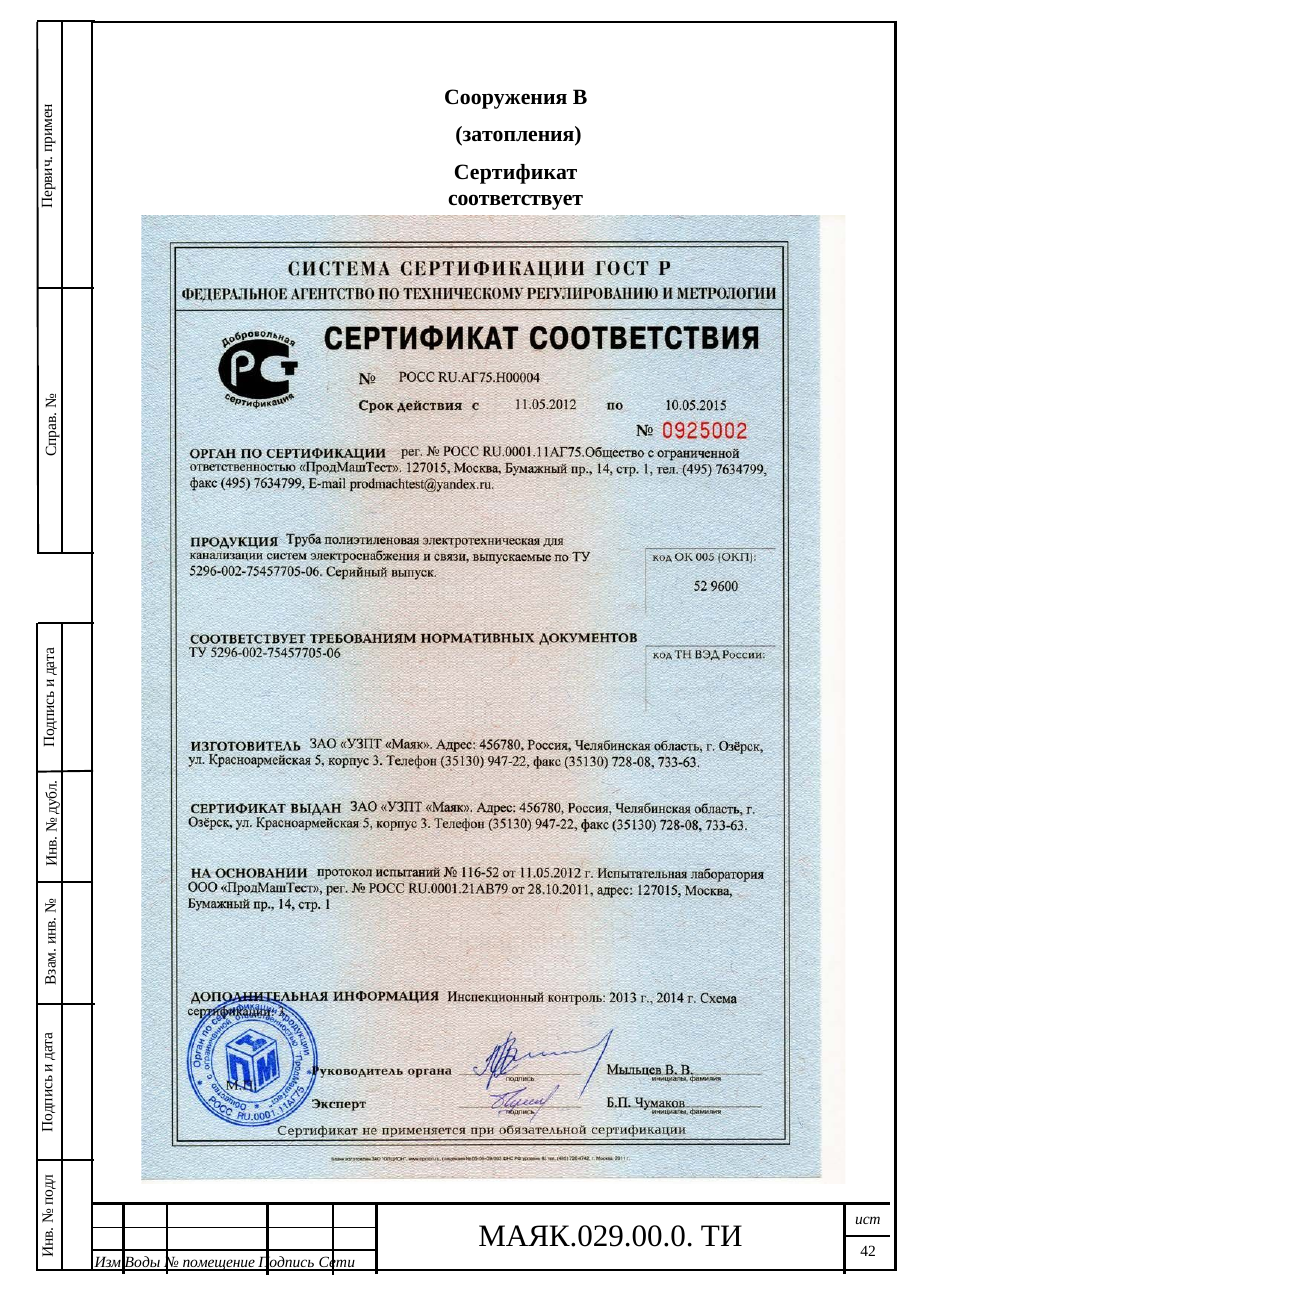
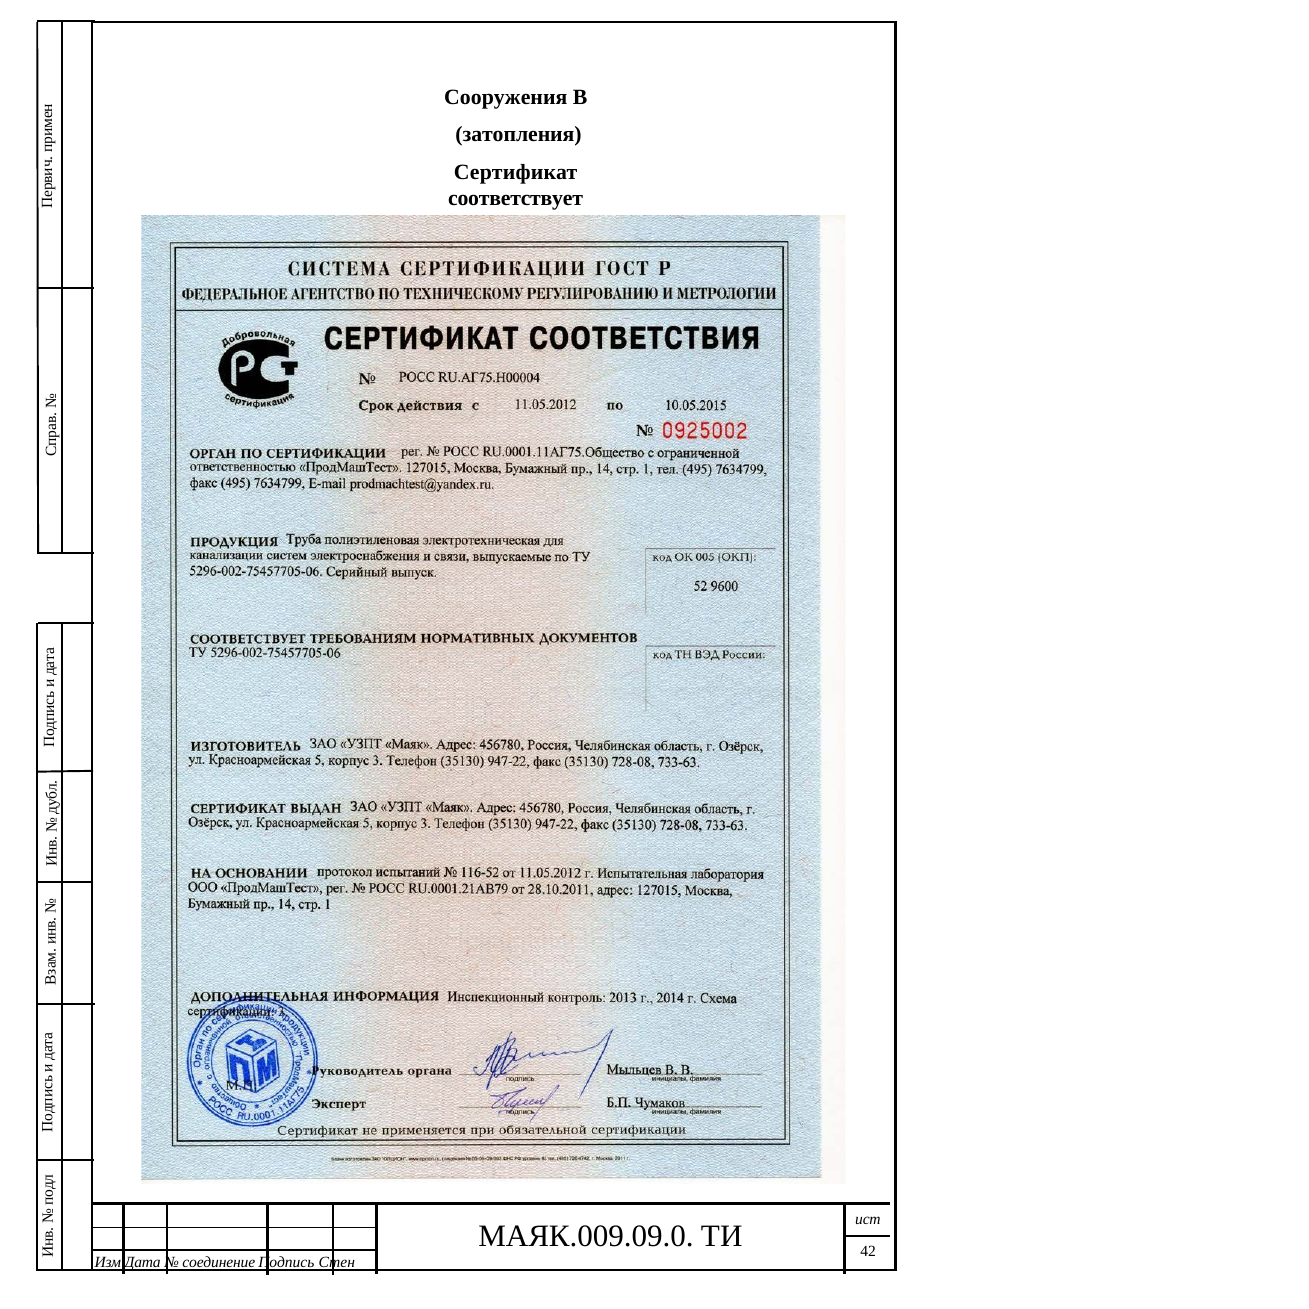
МАЯК.029.00.0: МАЯК.029.00.0 -> МАЯК.009.09.0
Воды: Воды -> Дата
помещение: помещение -> соединение
Сети: Сети -> Стен
